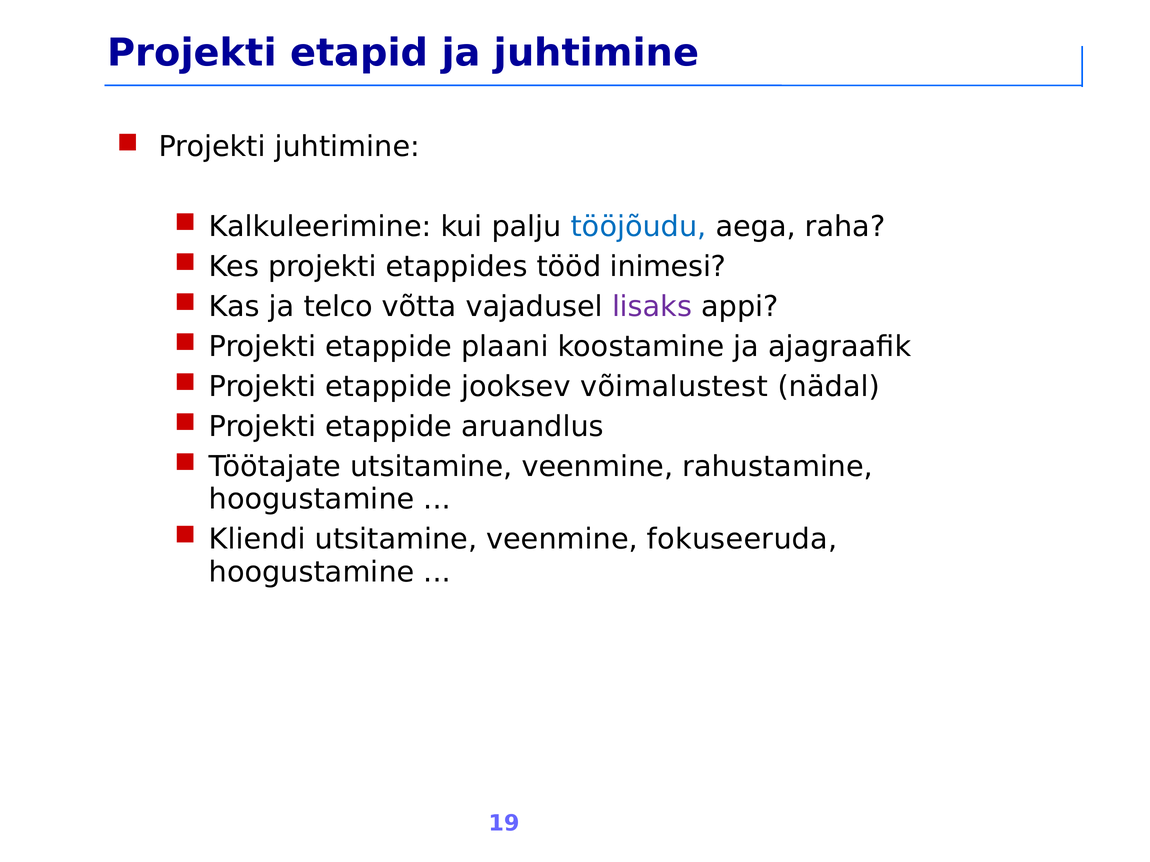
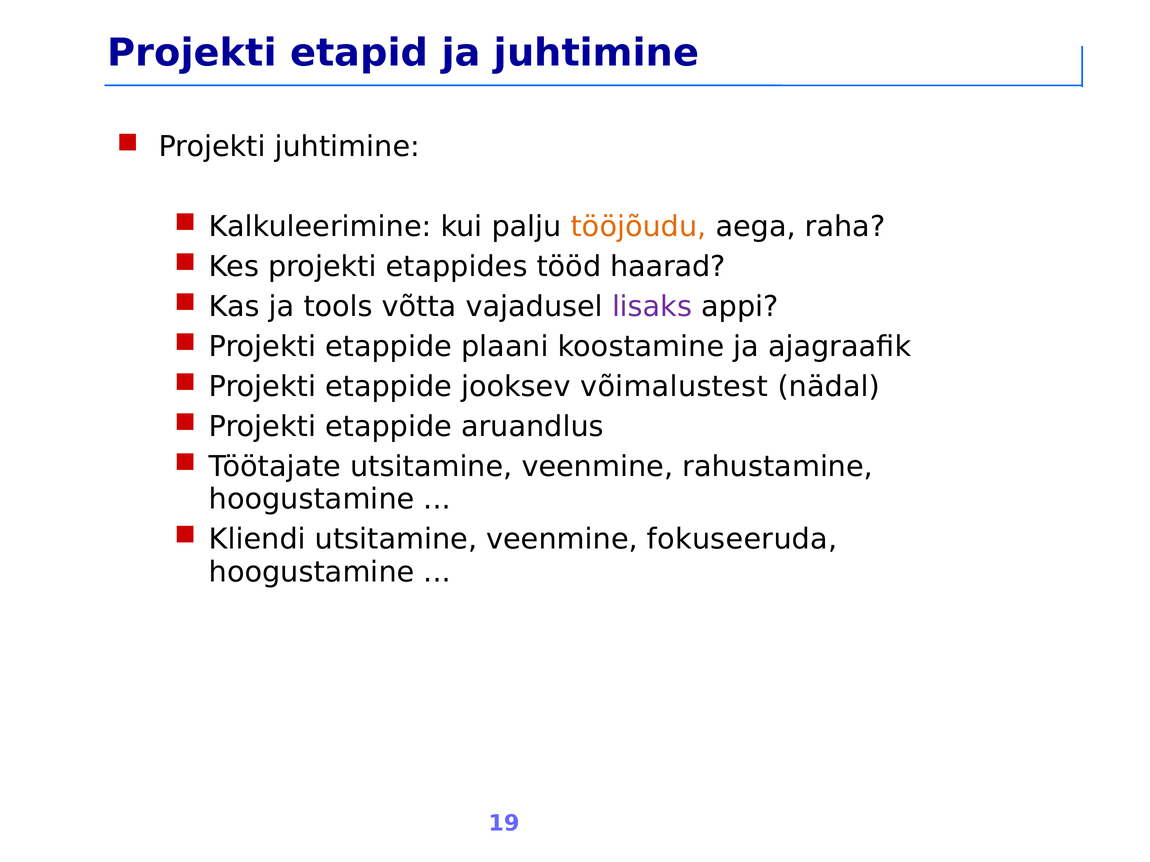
tööjõudu colour: blue -> orange
inimesi: inimesi -> haarad
telco: telco -> tools
